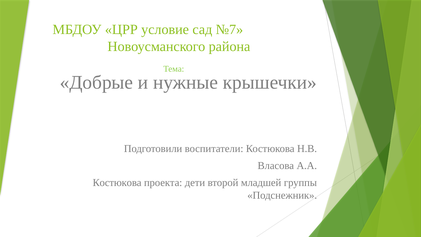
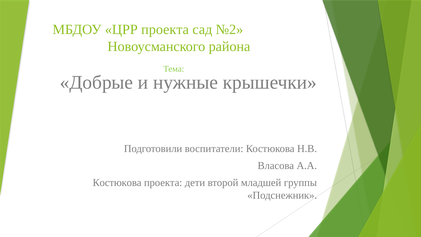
ЦРР условие: условие -> проекта
№7: №7 -> №2
